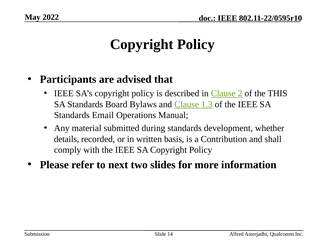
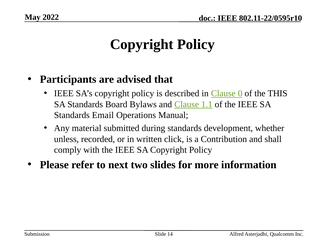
2: 2 -> 0
1.3: 1.3 -> 1.1
details: details -> unless
basis: basis -> click
